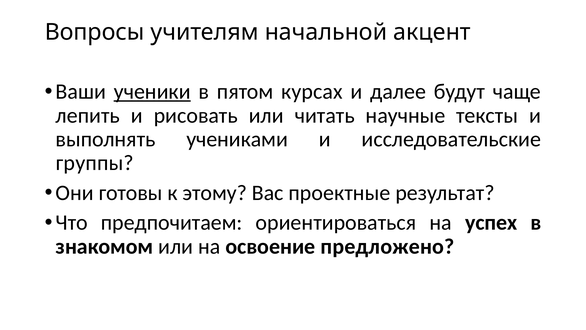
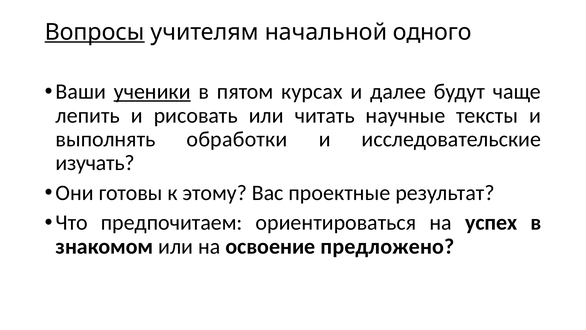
Вопросы underline: none -> present
акцент: акцент -> одного
учениками: учениками -> обработки
группы: группы -> изучать
